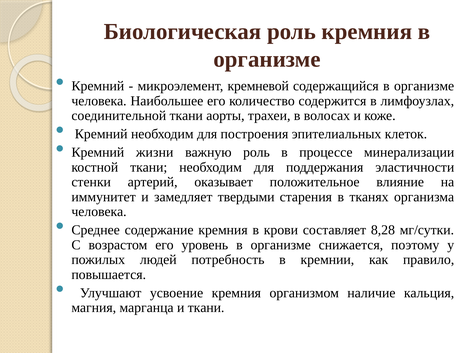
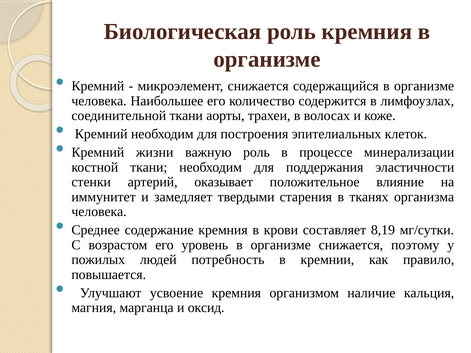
микроэлемент кремневой: кремневой -> снижается
8,28: 8,28 -> 8,19
и ткани: ткани -> оксид
